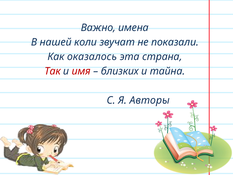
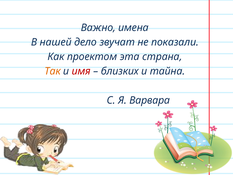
коли: коли -> дело
оказалось: оказалось -> проектом
Так colour: red -> orange
Авторы: Авторы -> Варвара
